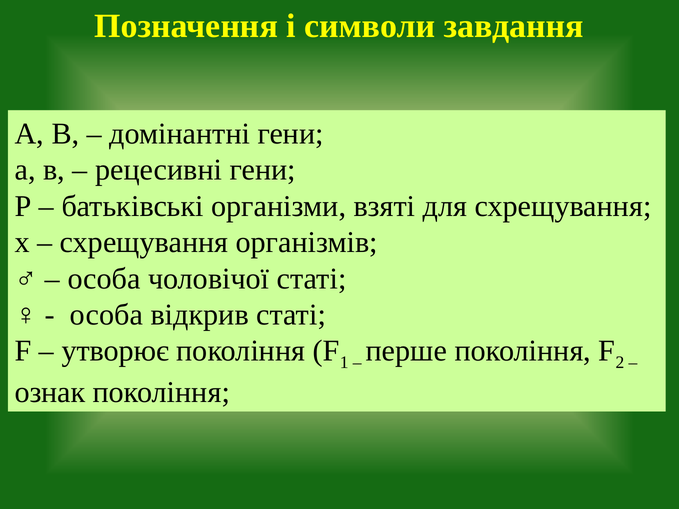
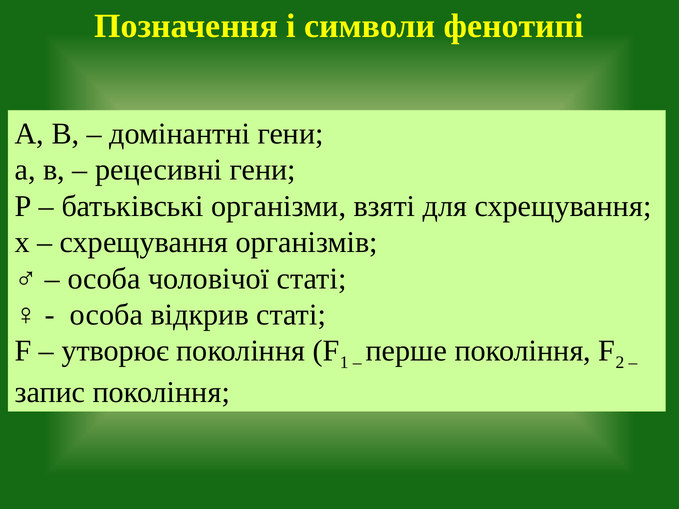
завдання: завдання -> фенотипі
ознак: ознак -> запис
